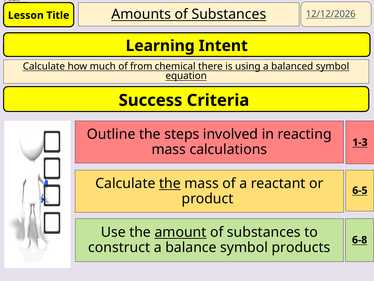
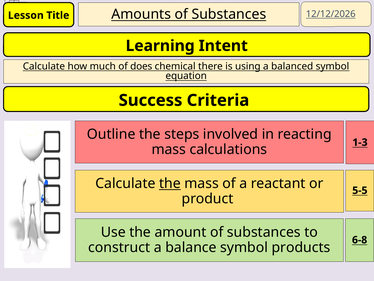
from: from -> does
6-5: 6-5 -> 5-5
amount underline: present -> none
